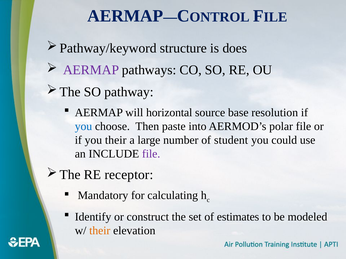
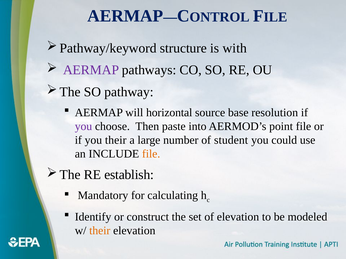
does: does -> with
you at (83, 127) colour: blue -> purple
polar: polar -> point
file at (151, 154) colour: purple -> orange
receptor: receptor -> establish
of estimates: estimates -> elevation
